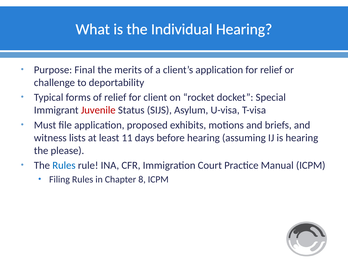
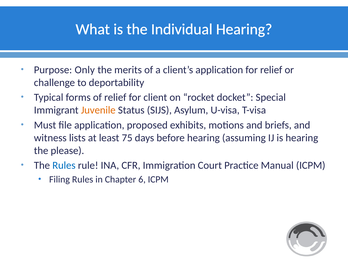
Final: Final -> Only
Juvenile colour: red -> orange
11: 11 -> 75
8: 8 -> 6
